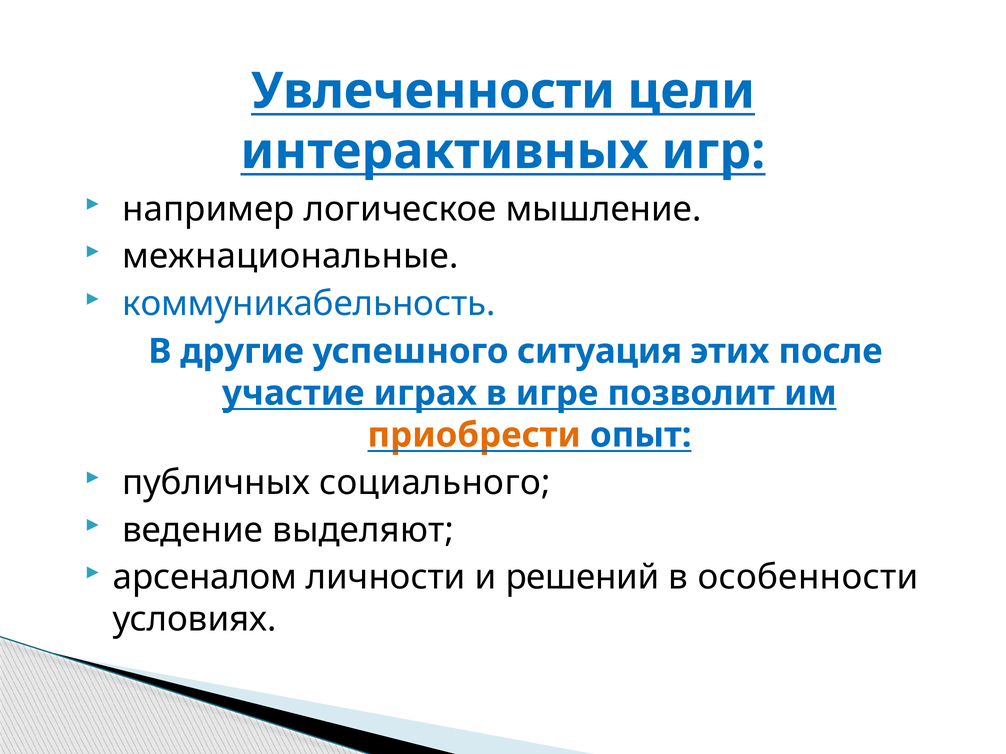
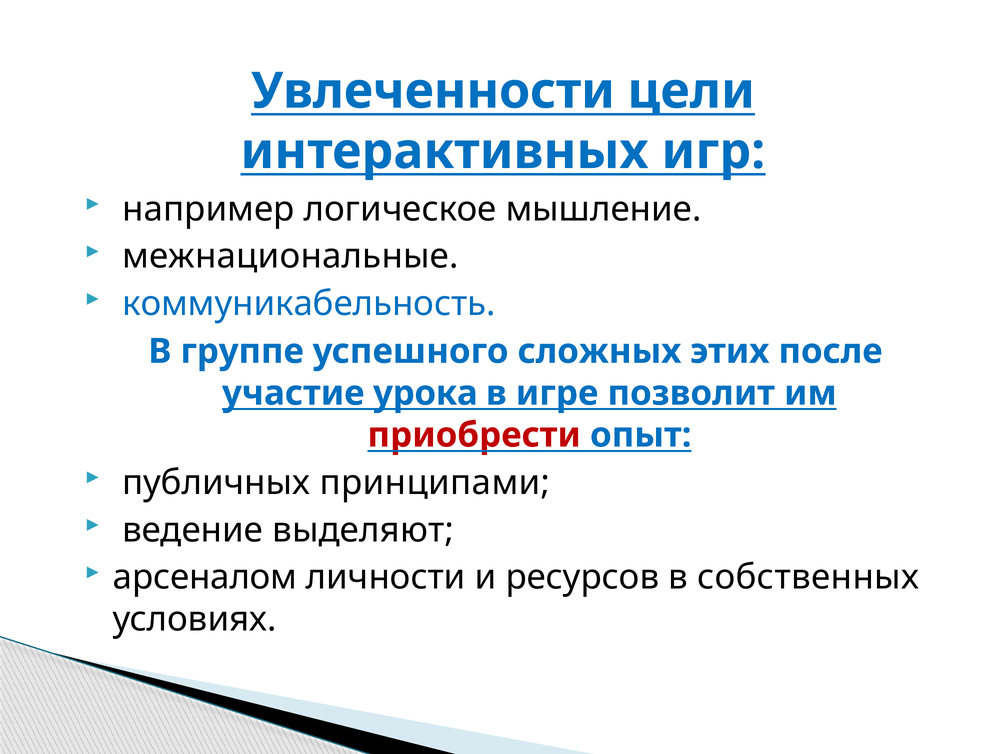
другие: другие -> группе
ситуация: ситуация -> сложных
играх: играх -> урока
приобрести colour: orange -> red
социального: социального -> принципами
решений: решений -> ресурсов
особенности: особенности -> собственных
